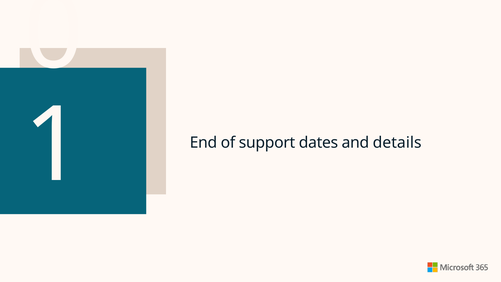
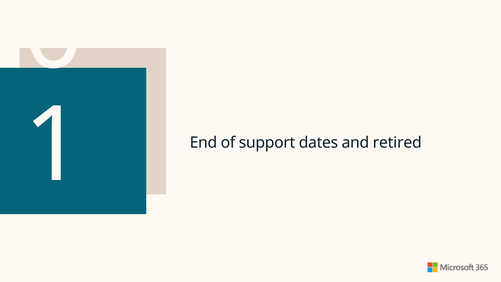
details: details -> retired
